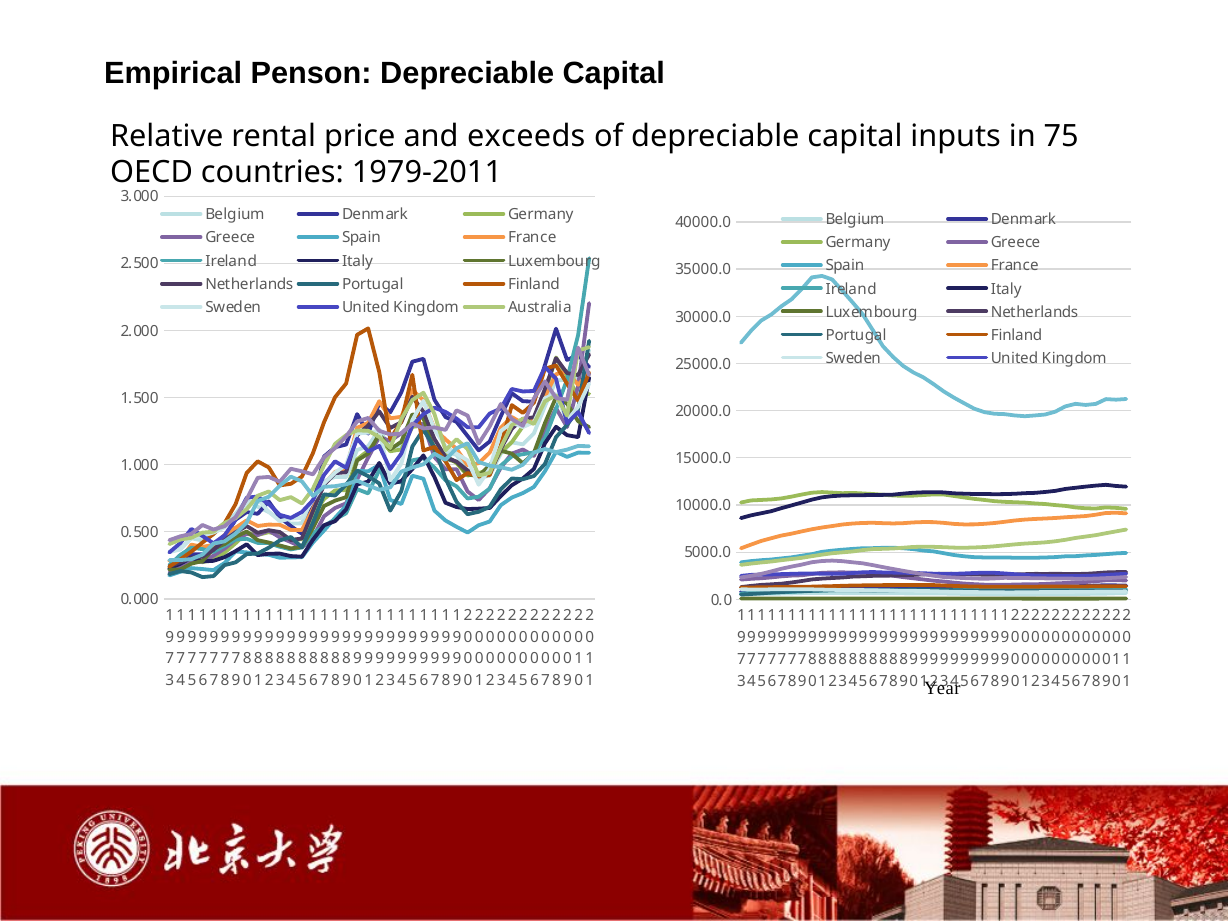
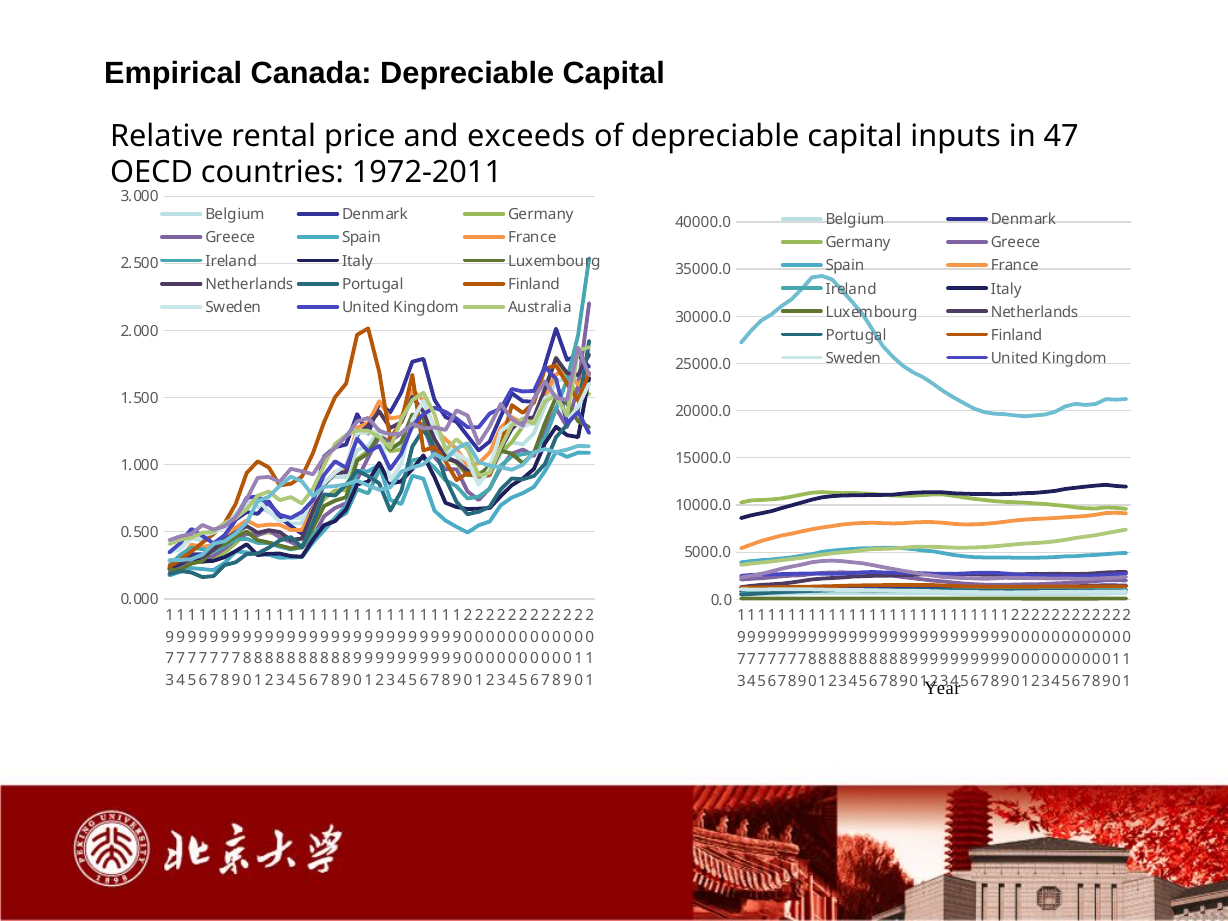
Penson: Penson -> Canada
75: 75 -> 47
1979-2011: 1979-2011 -> 1972-2011
